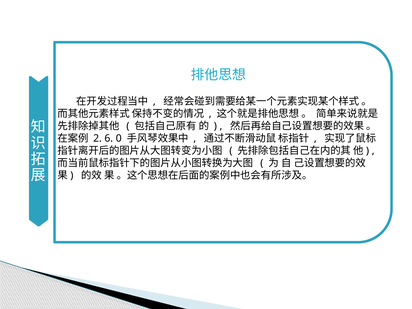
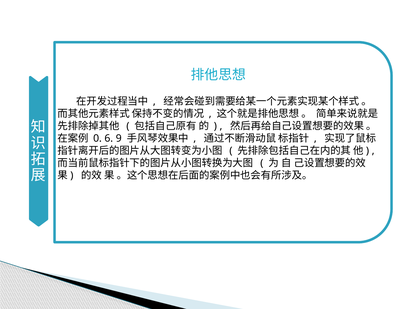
2: 2 -> 0
0: 0 -> 9
